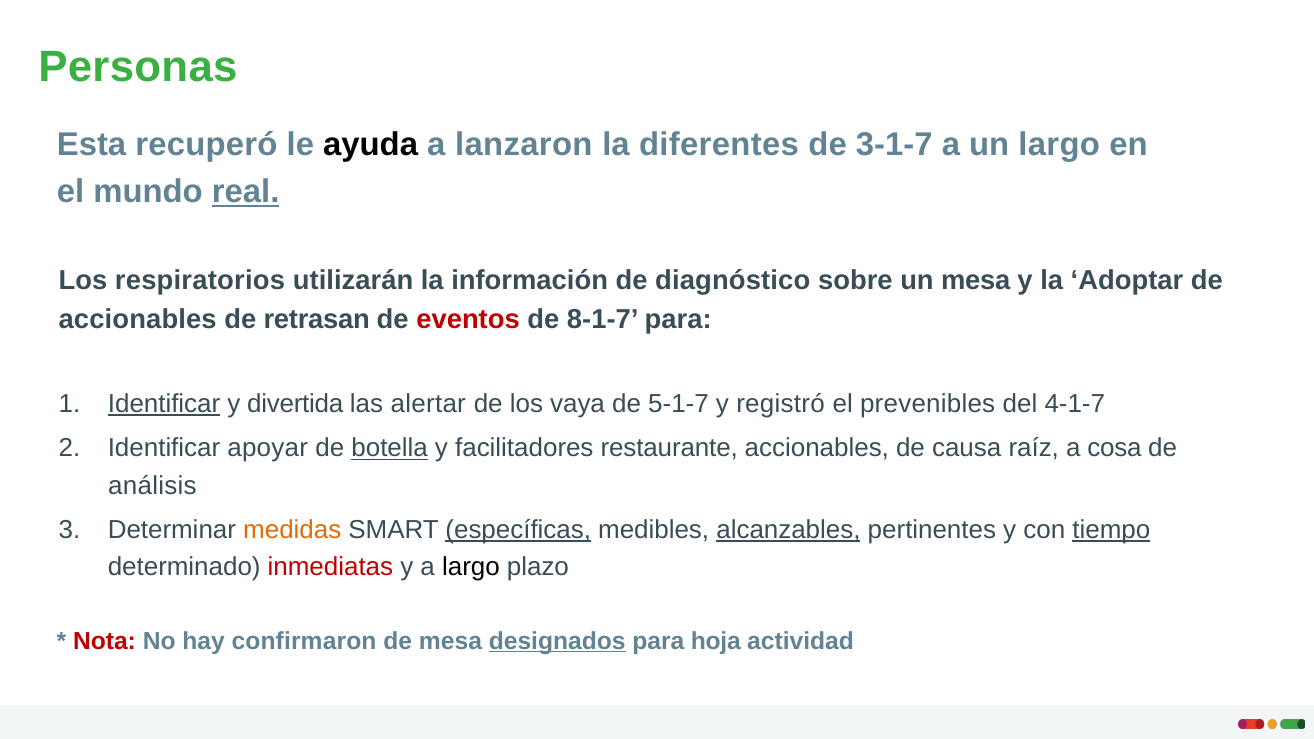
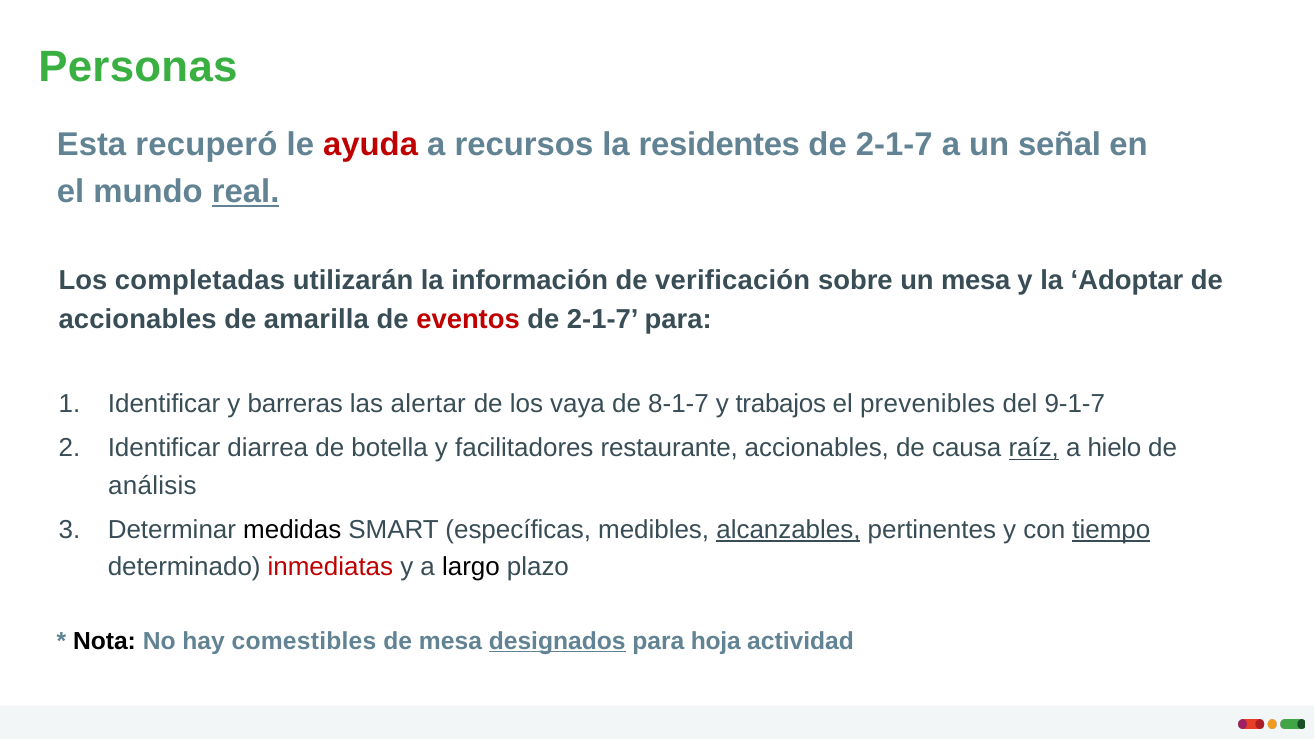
ayuda colour: black -> red
lanzaron: lanzaron -> recursos
diferentes: diferentes -> residentes
3-1-7 at (894, 144): 3-1-7 -> 2-1-7
un largo: largo -> señal
respiratorios: respiratorios -> completadas
diagnóstico: diagnóstico -> verificación
retrasan: retrasan -> amarilla
8-1-7 at (603, 320): 8-1-7 -> 2-1-7
Identificar at (164, 404) underline: present -> none
divertida: divertida -> barreras
5-1-7: 5-1-7 -> 8-1-7
registró: registró -> trabajos
4-1-7: 4-1-7 -> 9-1-7
apoyar: apoyar -> diarrea
botella underline: present -> none
raíz underline: none -> present
cosa: cosa -> hielo
medidas colour: orange -> black
específicas underline: present -> none
Nota colour: red -> black
confirmaron: confirmaron -> comestibles
